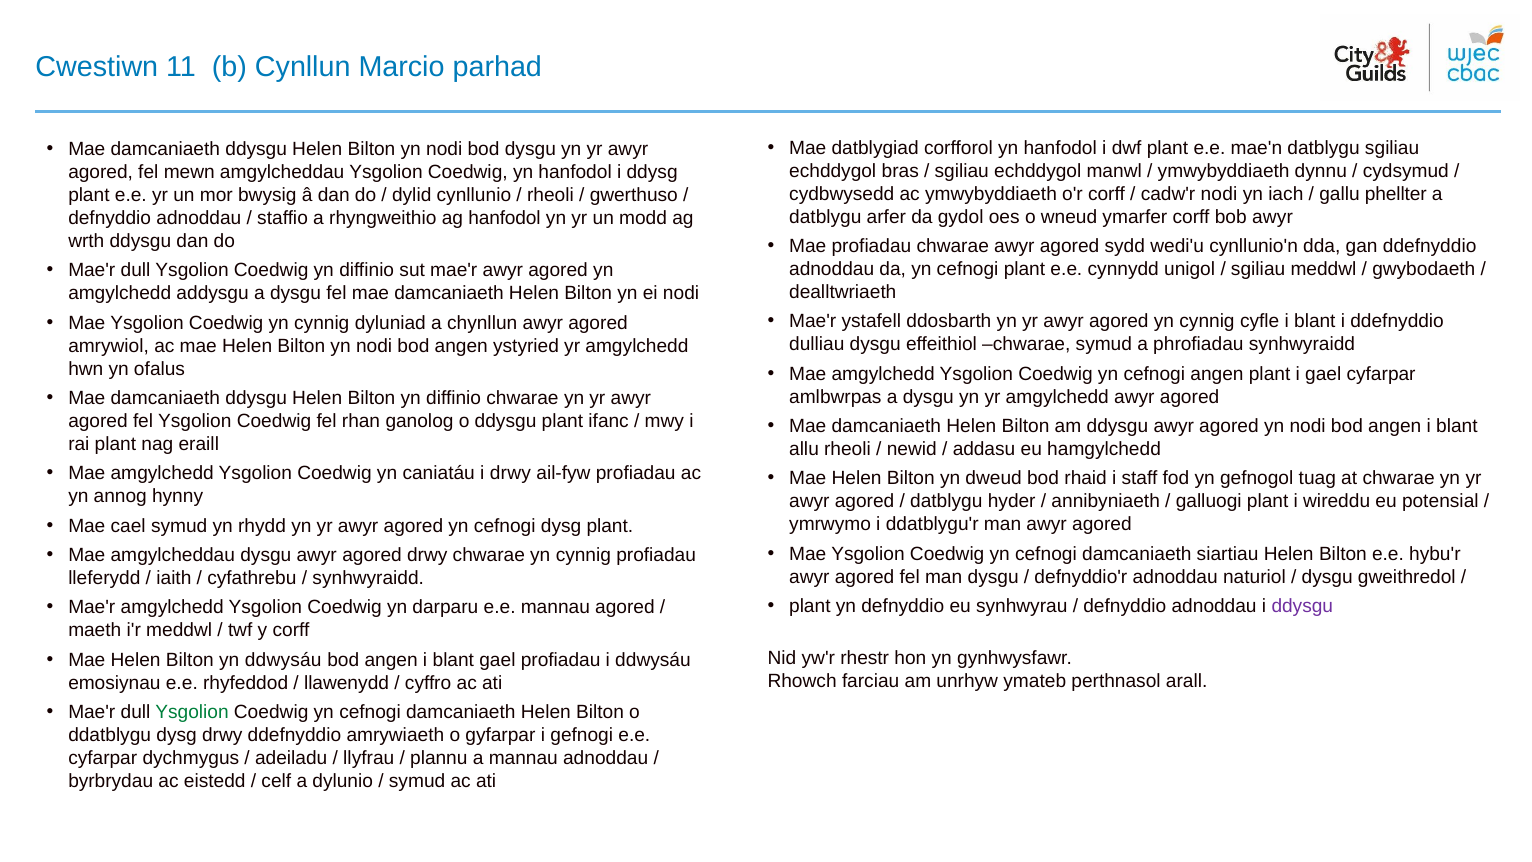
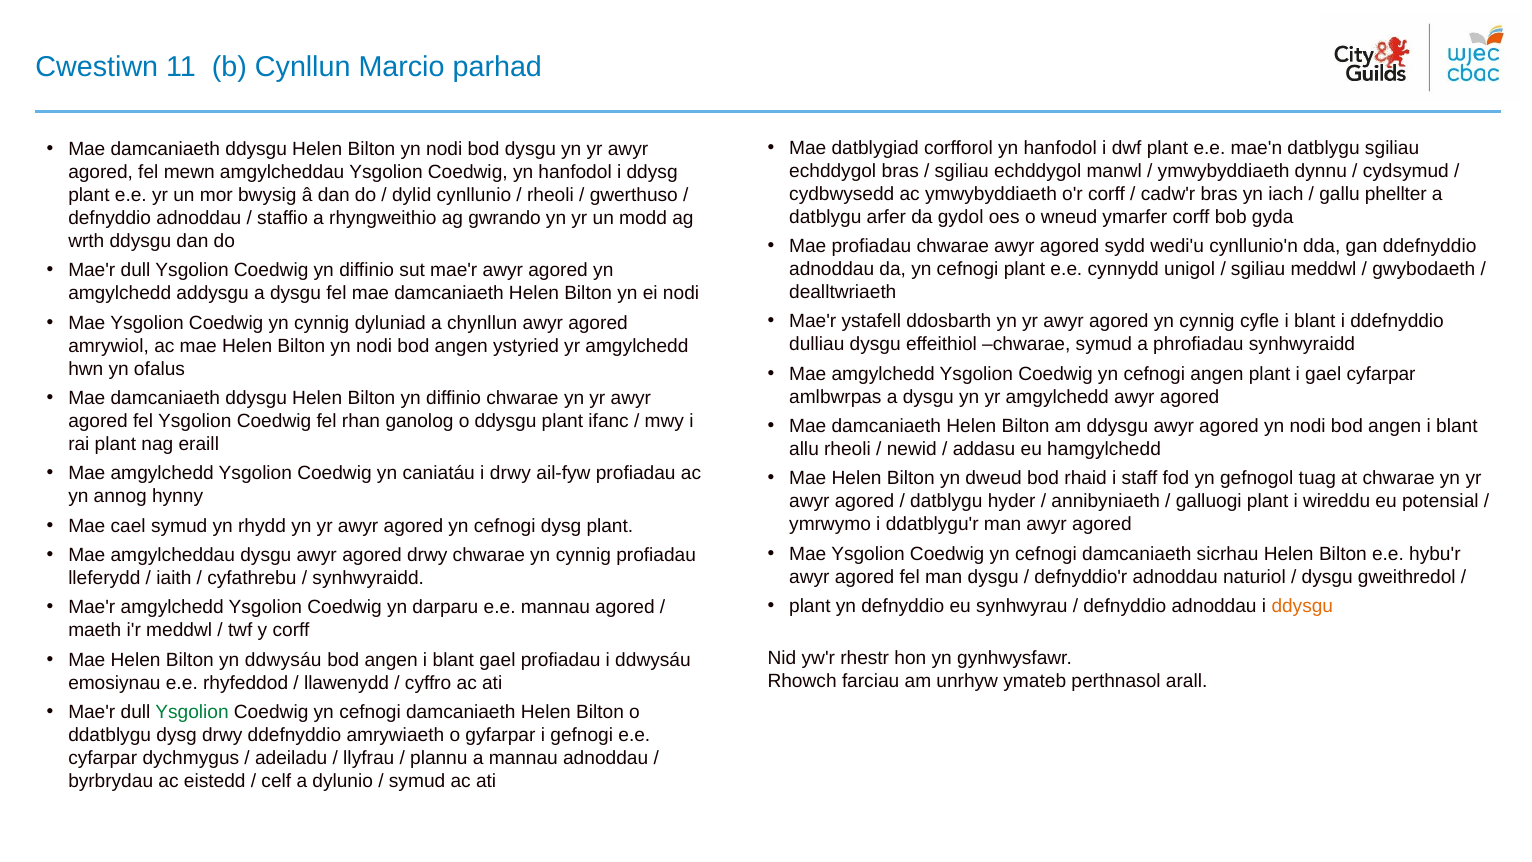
cadw'r nodi: nodi -> bras
bob awyr: awyr -> gyda
ag hanfodol: hanfodol -> gwrando
siartiau: siartiau -> sicrhau
ddysgu at (1302, 606) colour: purple -> orange
